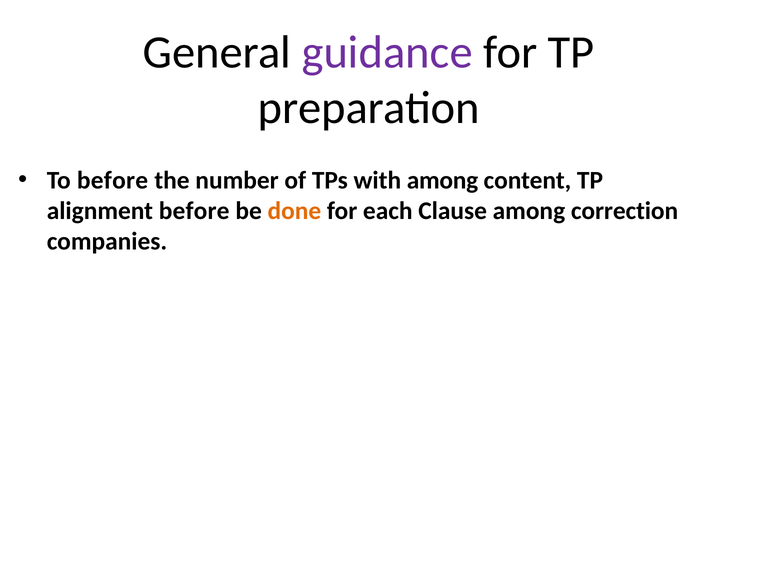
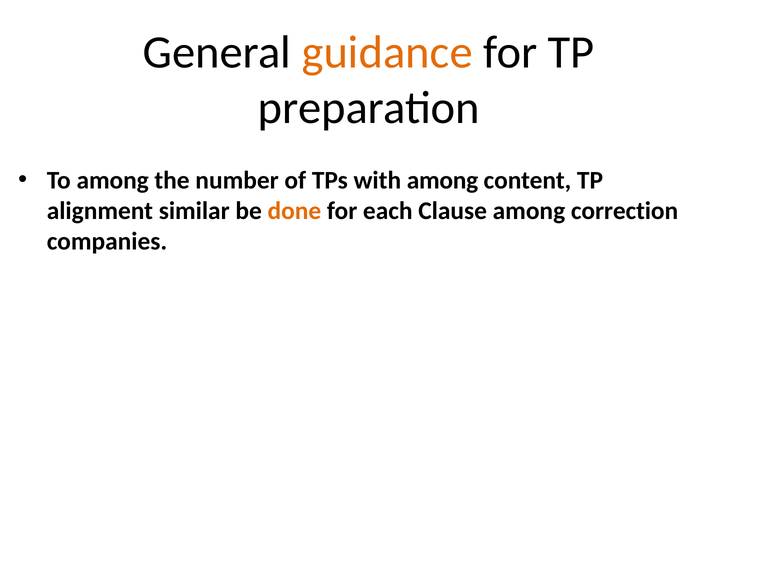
guidance colour: purple -> orange
To before: before -> among
alignment before: before -> similar
